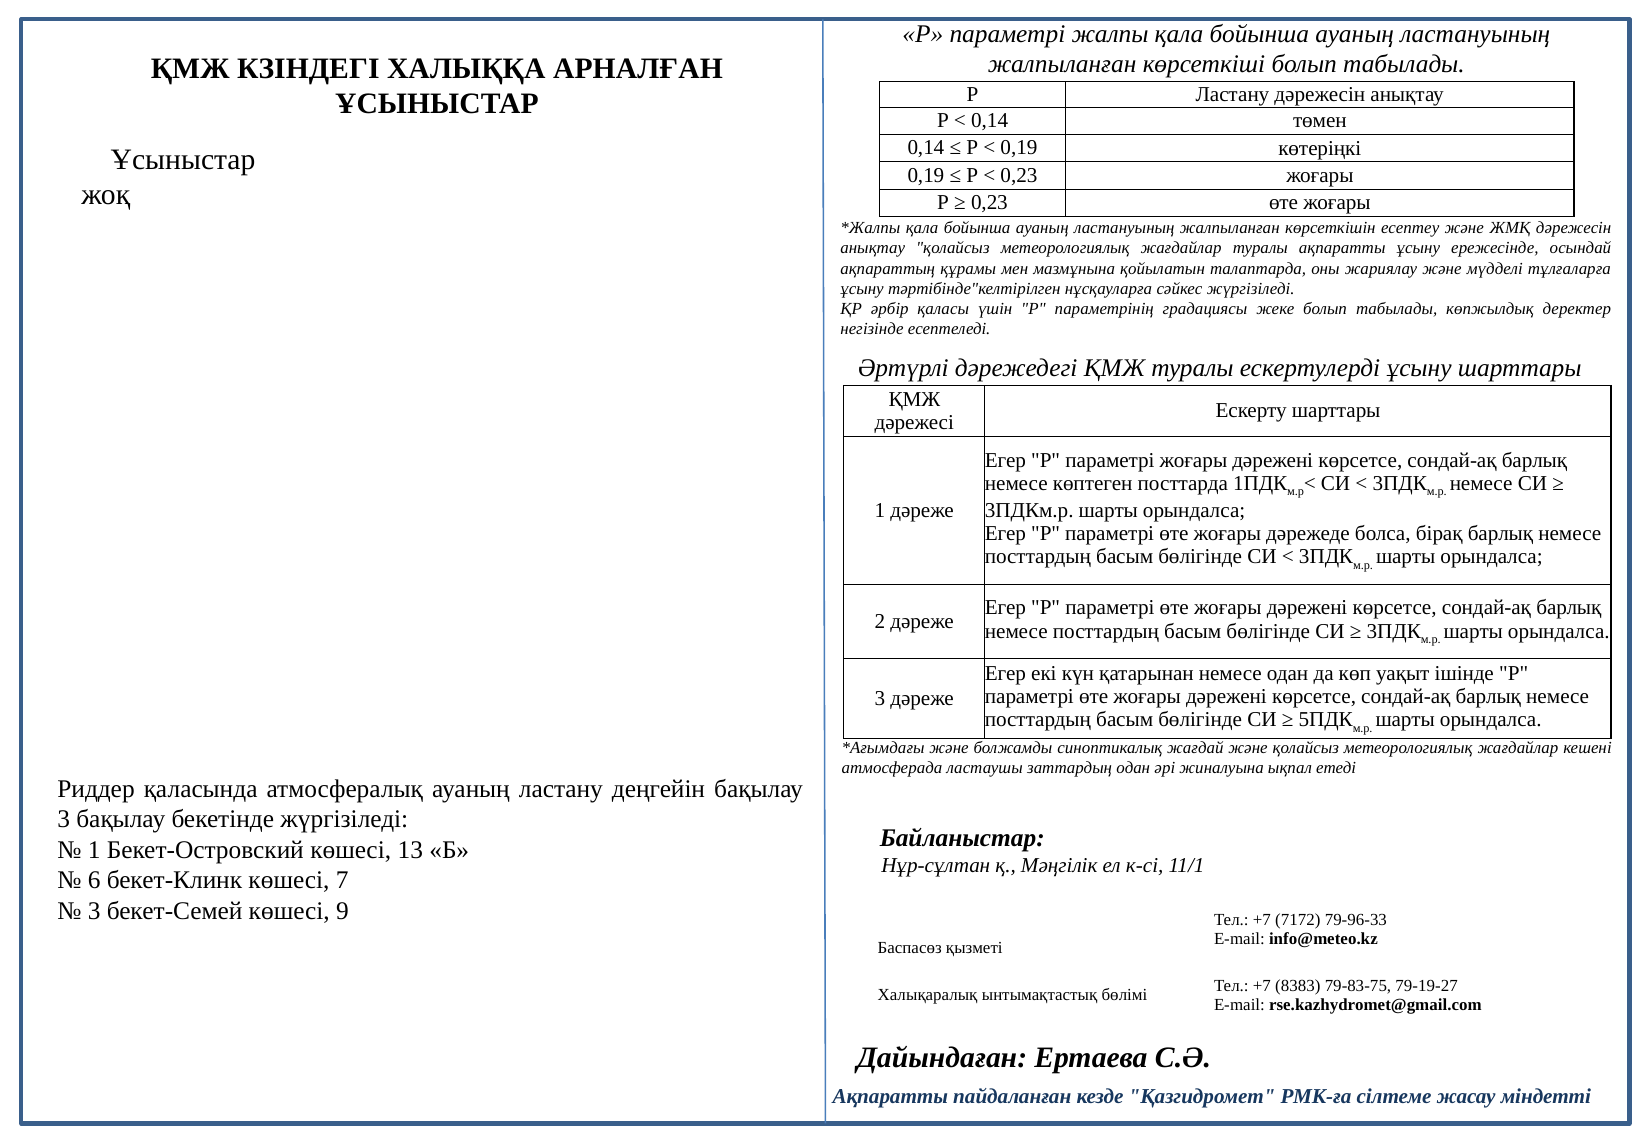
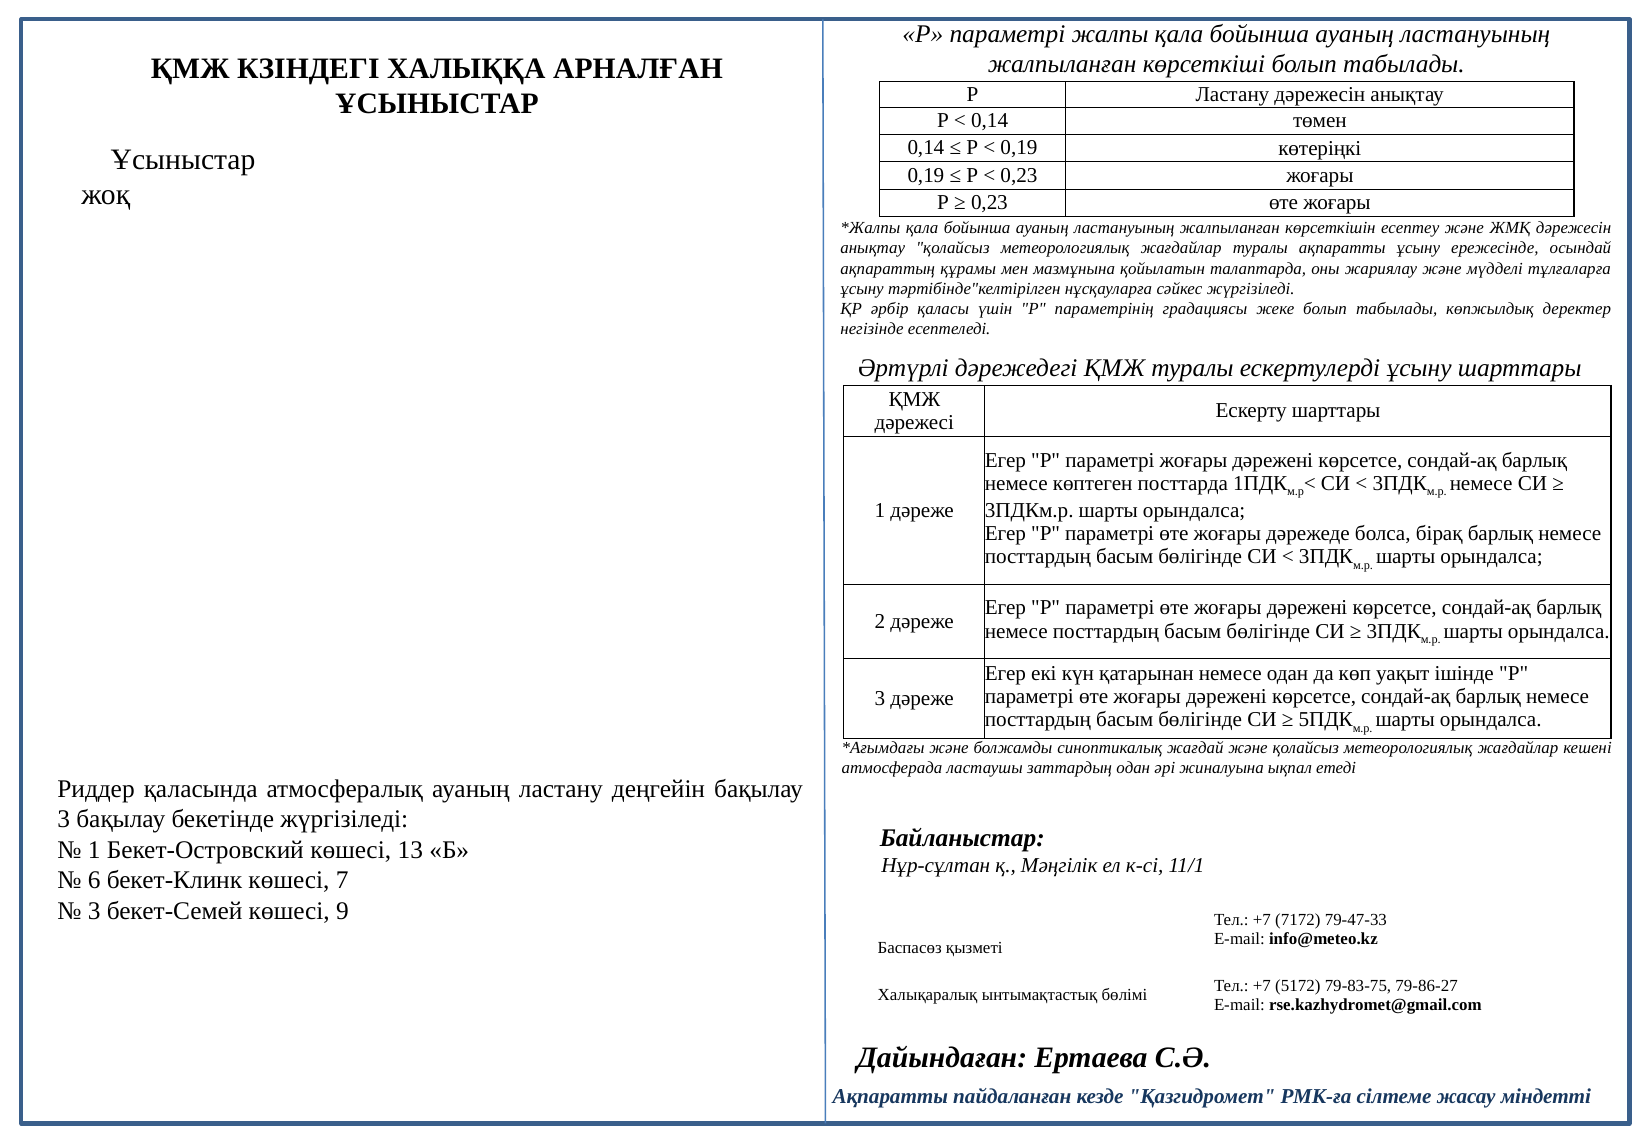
79-96-33: 79-96-33 -> 79-47-33
8383: 8383 -> 5172
79-19-27: 79-19-27 -> 79-86-27
